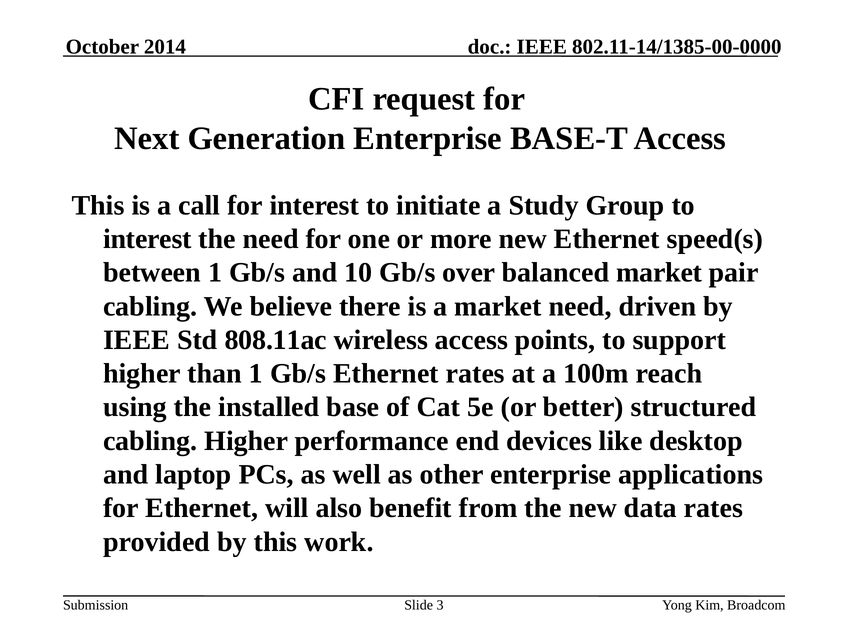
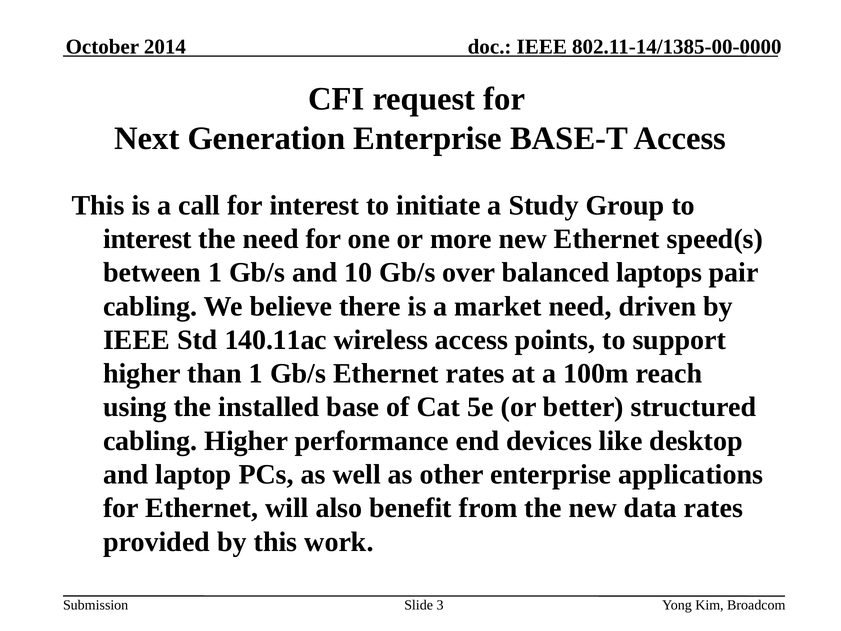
balanced market: market -> laptops
808.11ac: 808.11ac -> 140.11ac
